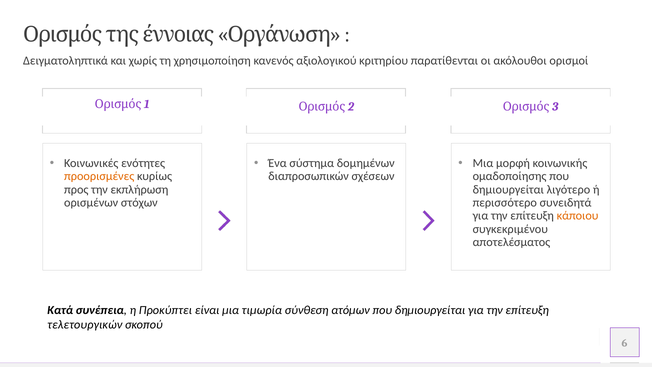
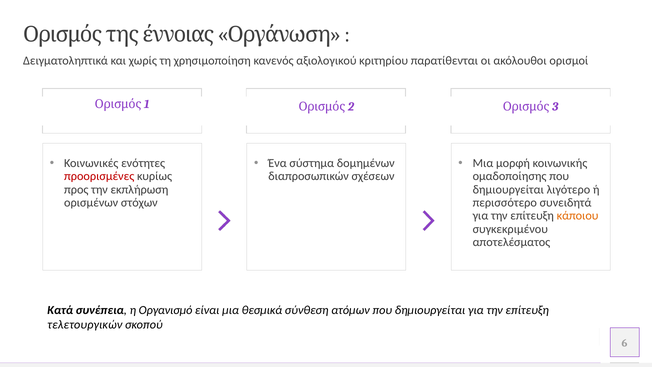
προορισμένες colour: orange -> red
Προκύπτει: Προκύπτει -> Οργανισμό
τιμωρία: τιμωρία -> θεσμικά
